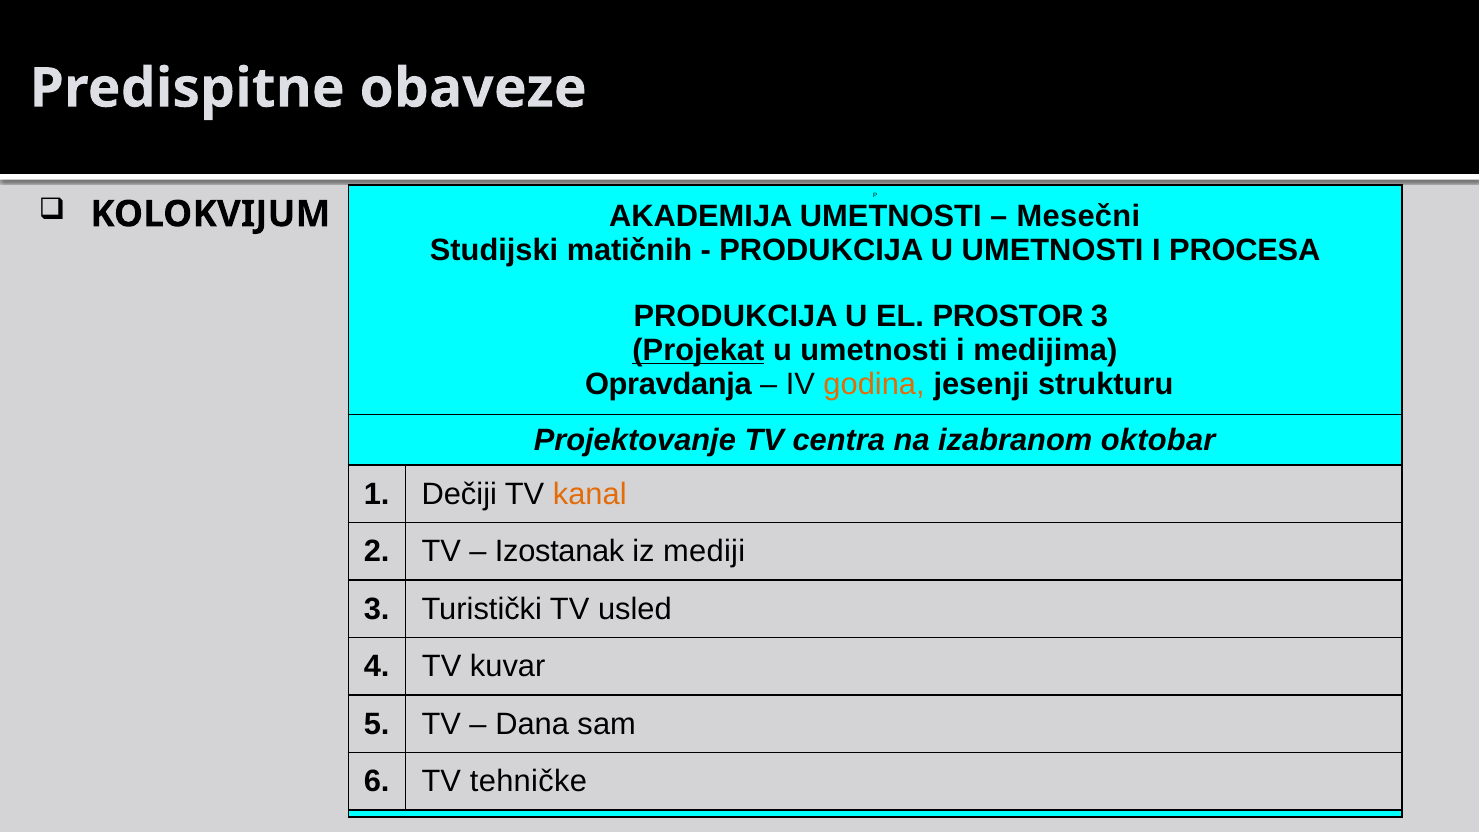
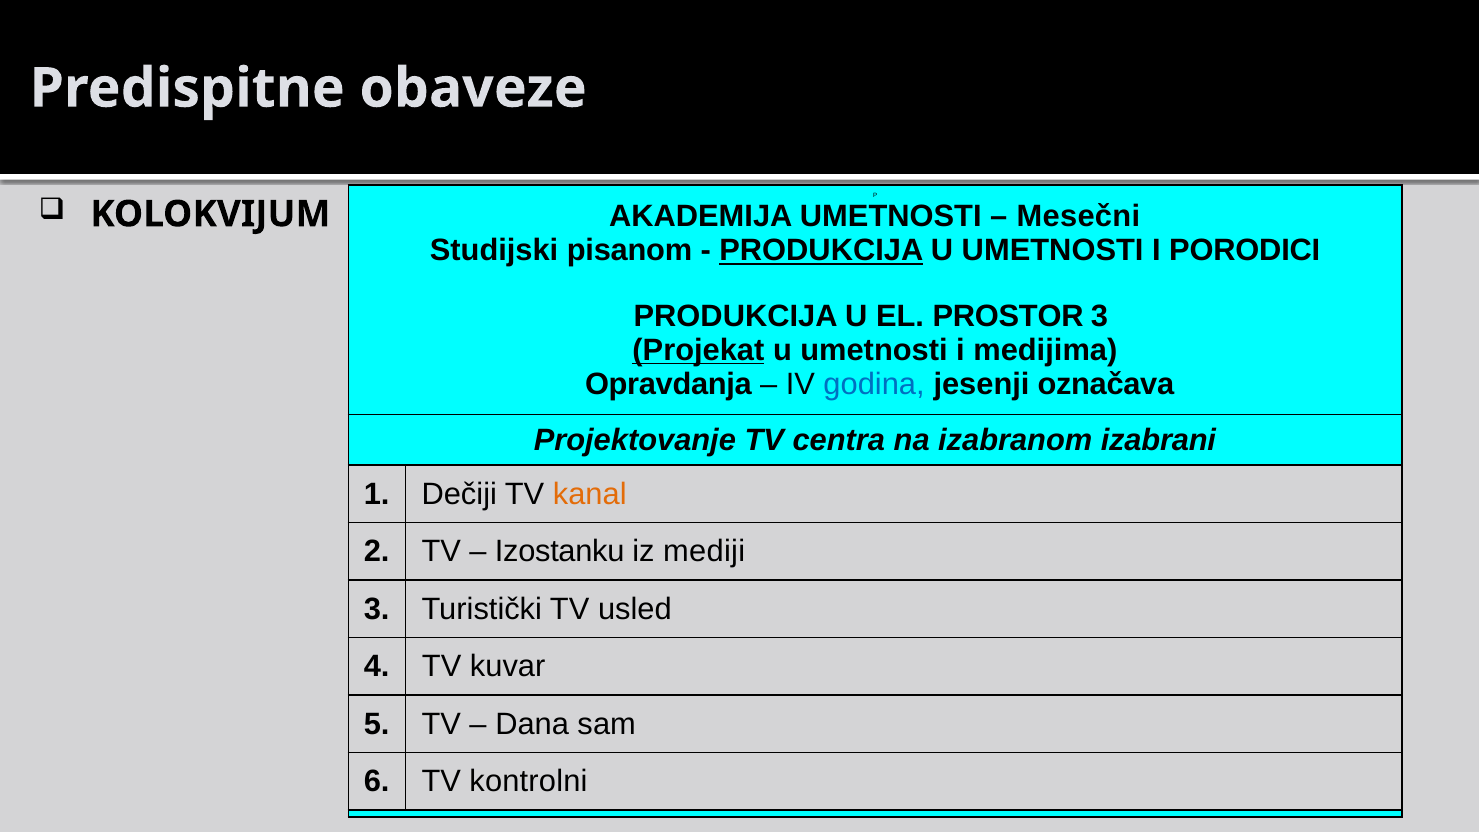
matičnih: matičnih -> pisanom
PRODUKCIJA at (821, 250) underline: none -> present
PROCESA: PROCESA -> PORODICI
godina colour: orange -> blue
strukturu: strukturu -> označava
oktobar: oktobar -> izabrani
Izostanak: Izostanak -> Izostanku
tehničke: tehničke -> kontrolni
